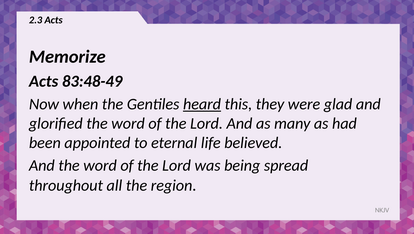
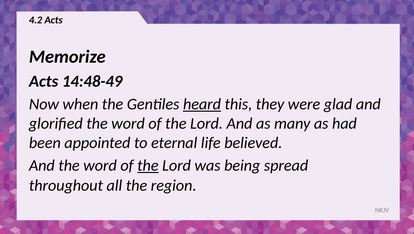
2.3: 2.3 -> 4.2
83:48-49: 83:48-49 -> 14:48-49
the at (148, 165) underline: none -> present
